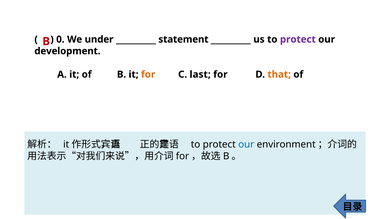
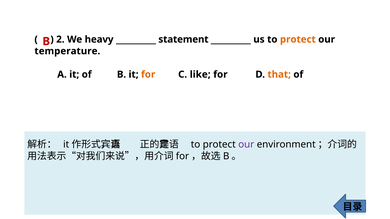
0: 0 -> 2
under: under -> heavy
protect at (298, 39) colour: purple -> orange
development: development -> temperature
last: last -> like
our at (246, 145) colour: blue -> purple
